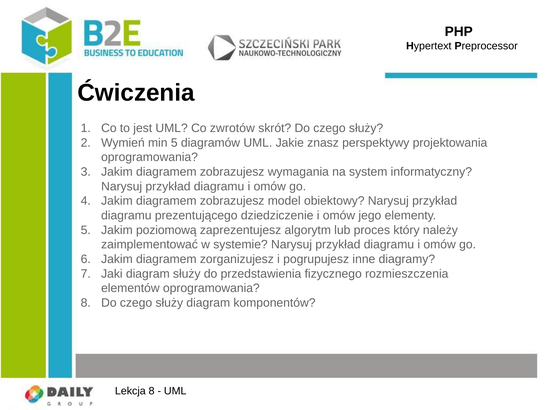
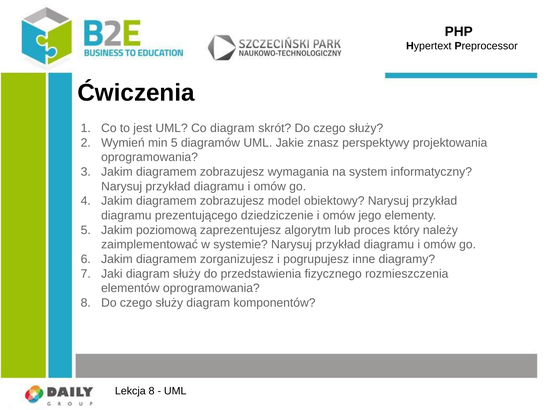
Co zwrotów: zwrotów -> diagram
